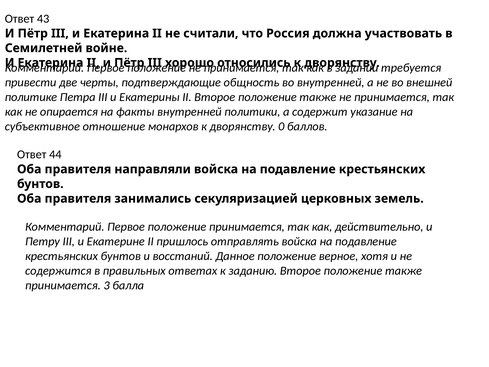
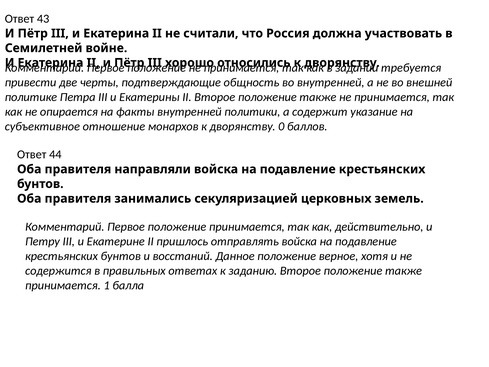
3: 3 -> 1
